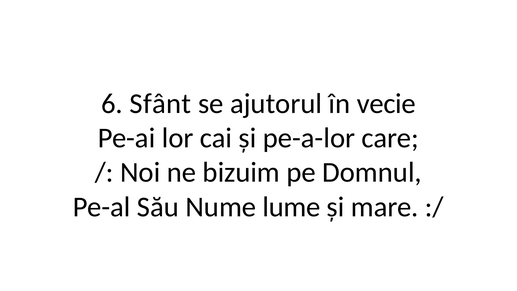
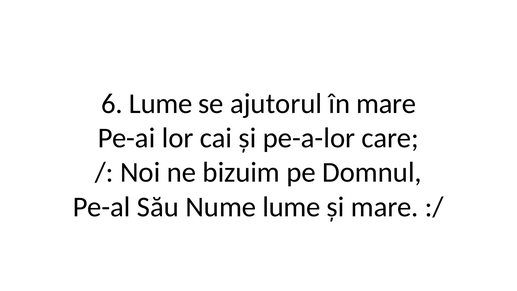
6 Sfânt: Sfânt -> Lume
în vecie: vecie -> mare
